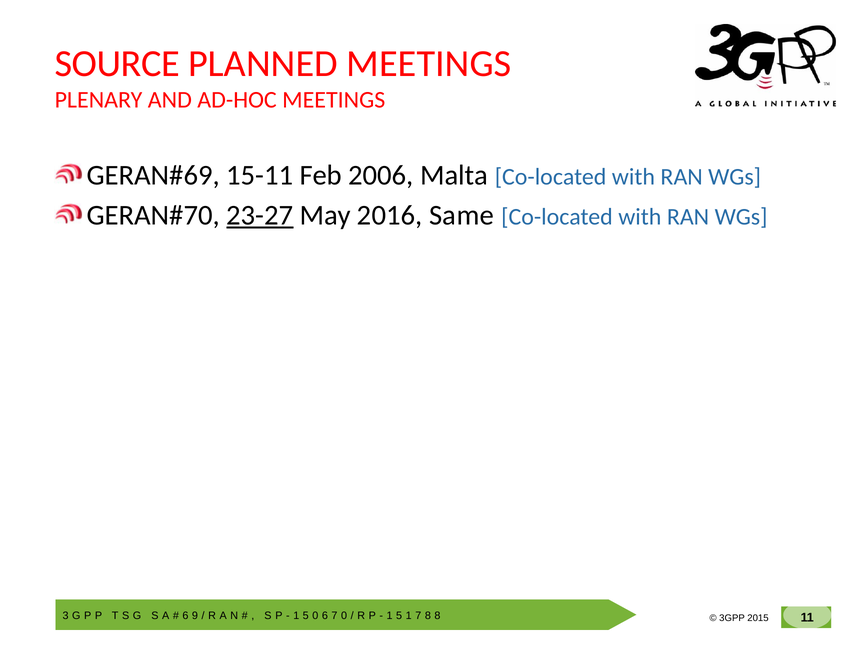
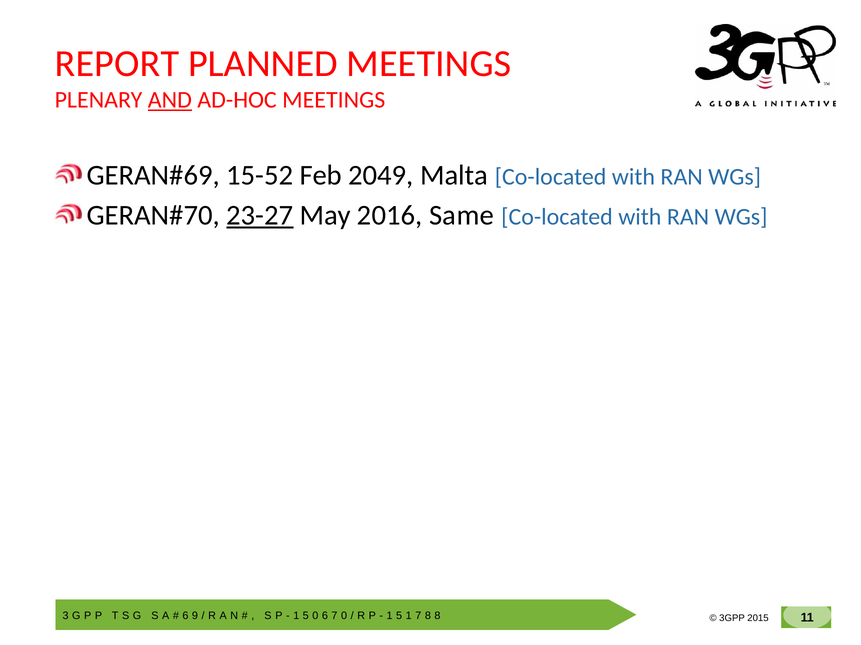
SOURCE: SOURCE -> REPORT
AND underline: none -> present
15-11: 15-11 -> 15-52
2006: 2006 -> 2049
